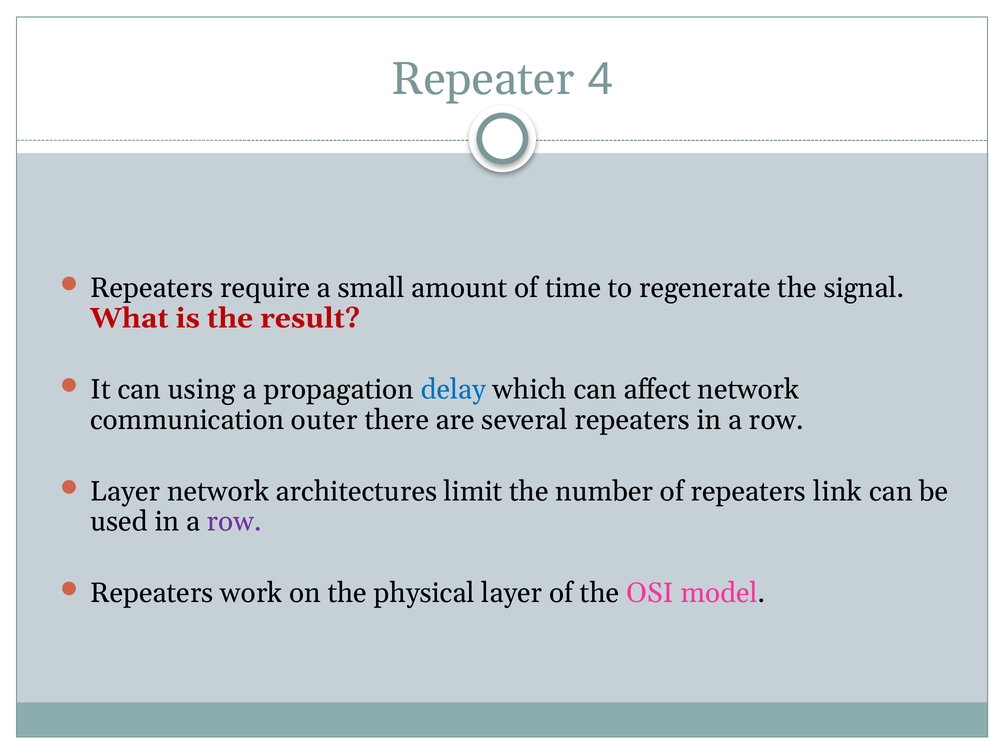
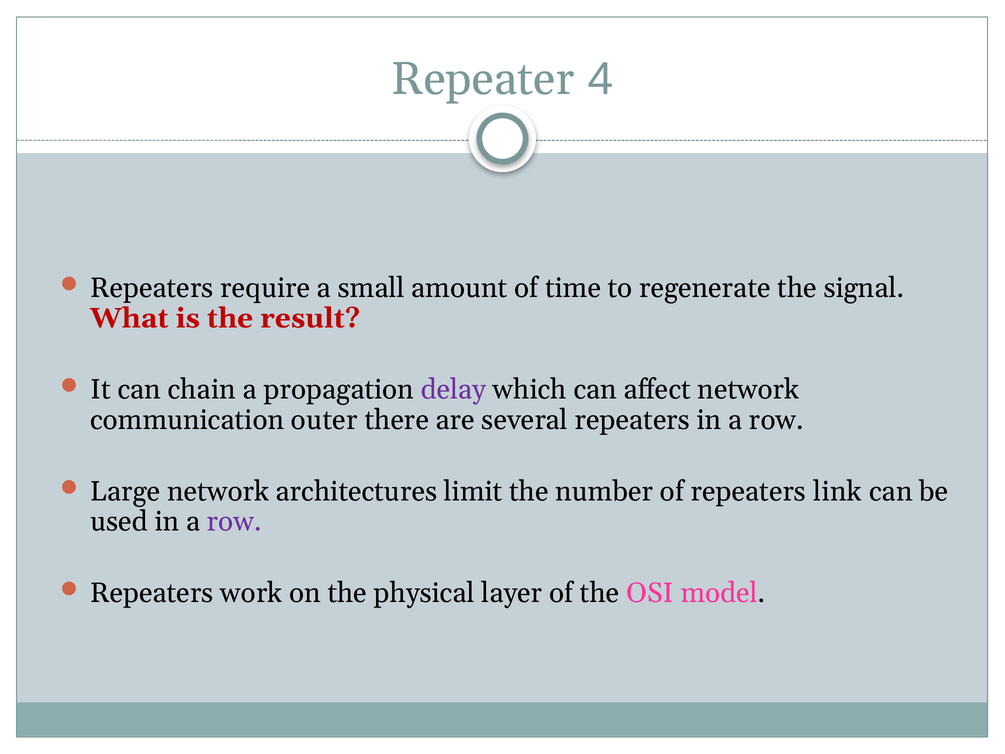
using: using -> chain
delay colour: blue -> purple
Layer at (125, 491): Layer -> Large
